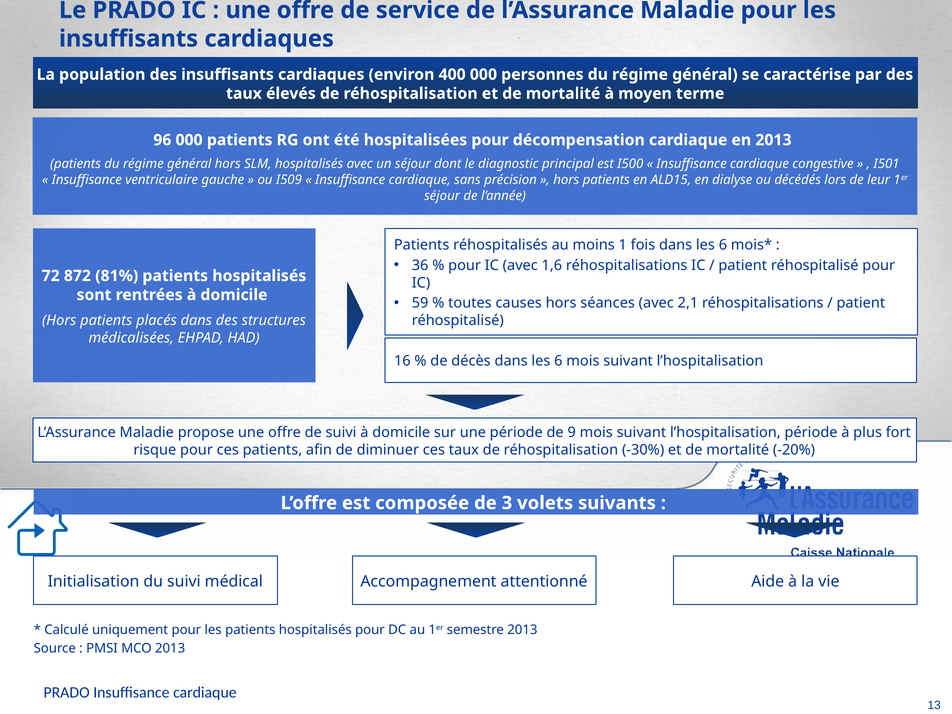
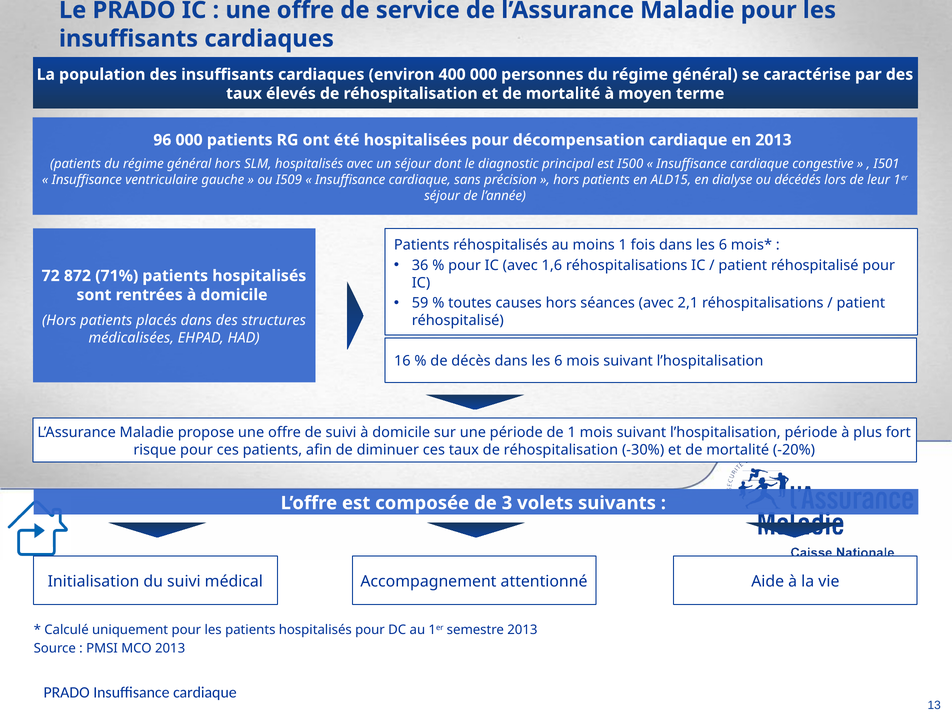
81%: 81% -> 71%
de 9: 9 -> 1
